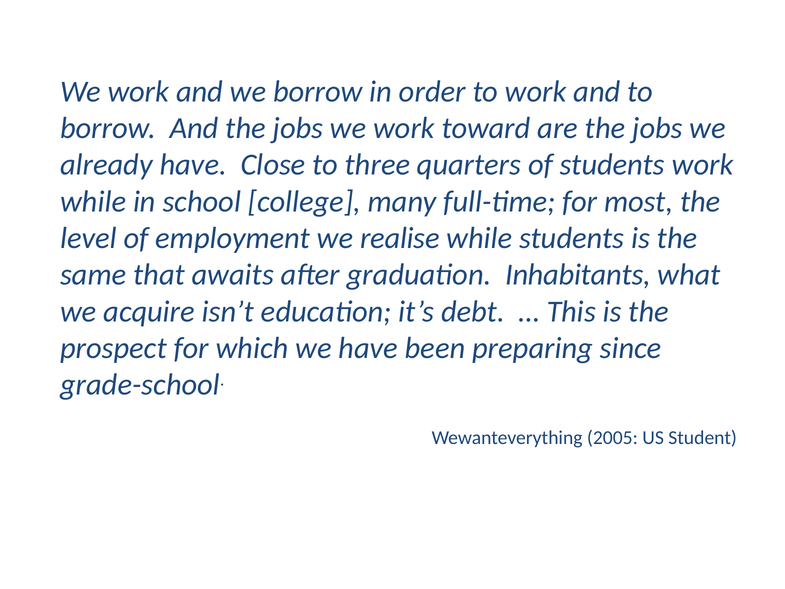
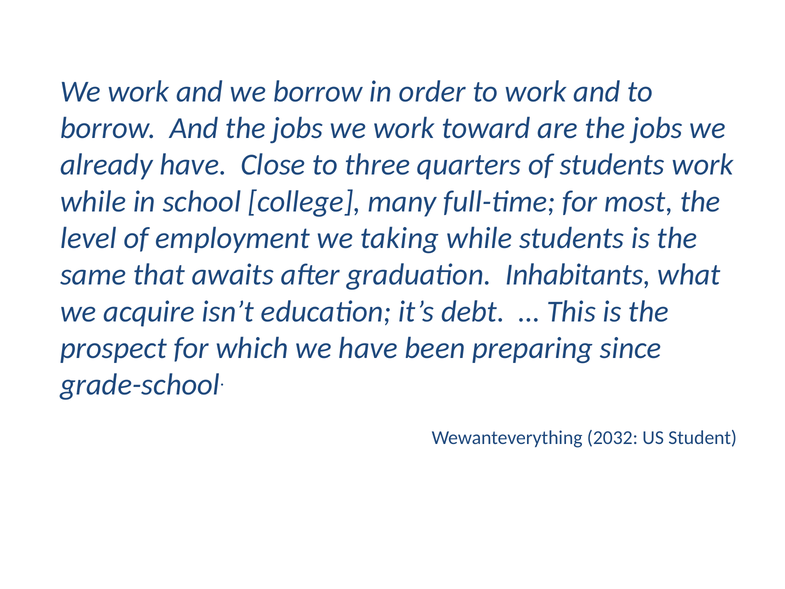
realise: realise -> taking
2005: 2005 -> 2032
